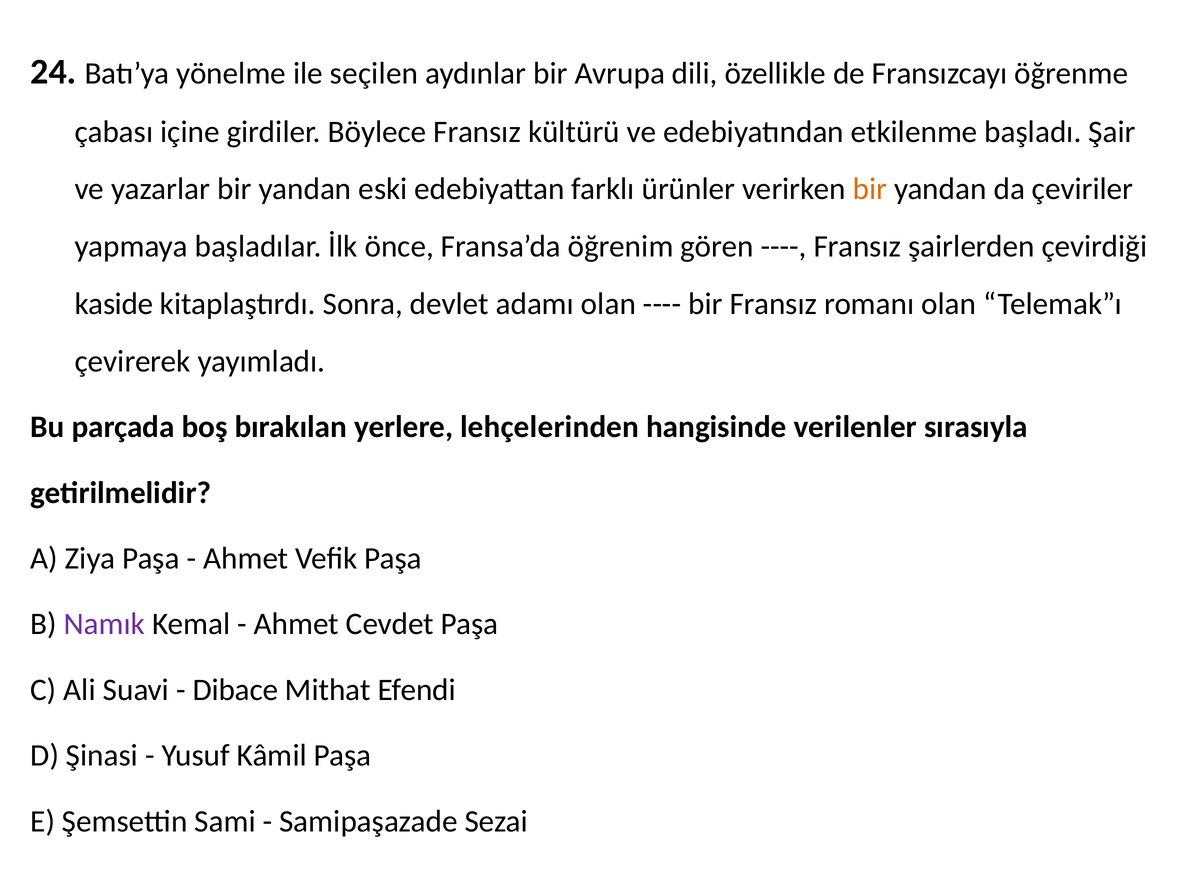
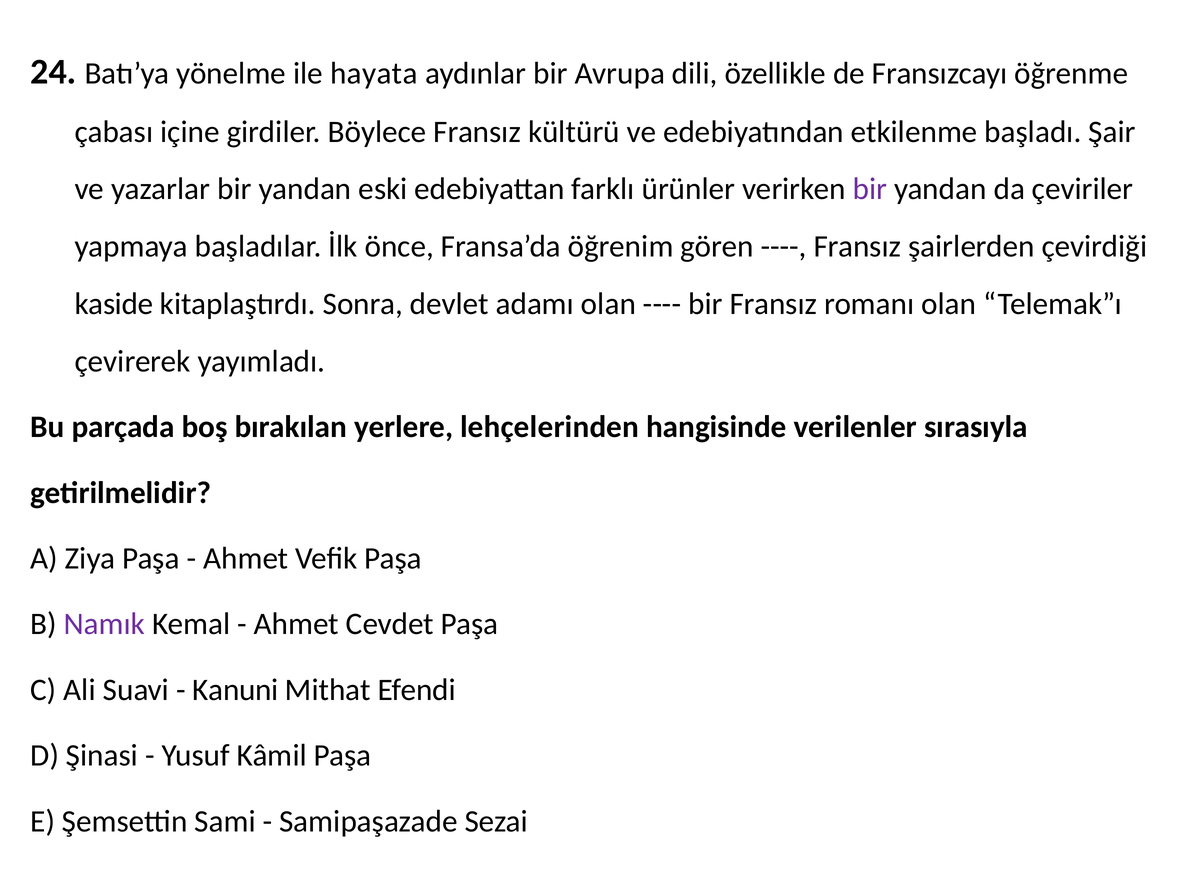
seçilen: seçilen -> hayata
bir at (870, 189) colour: orange -> purple
Dibace: Dibace -> Kanuni
